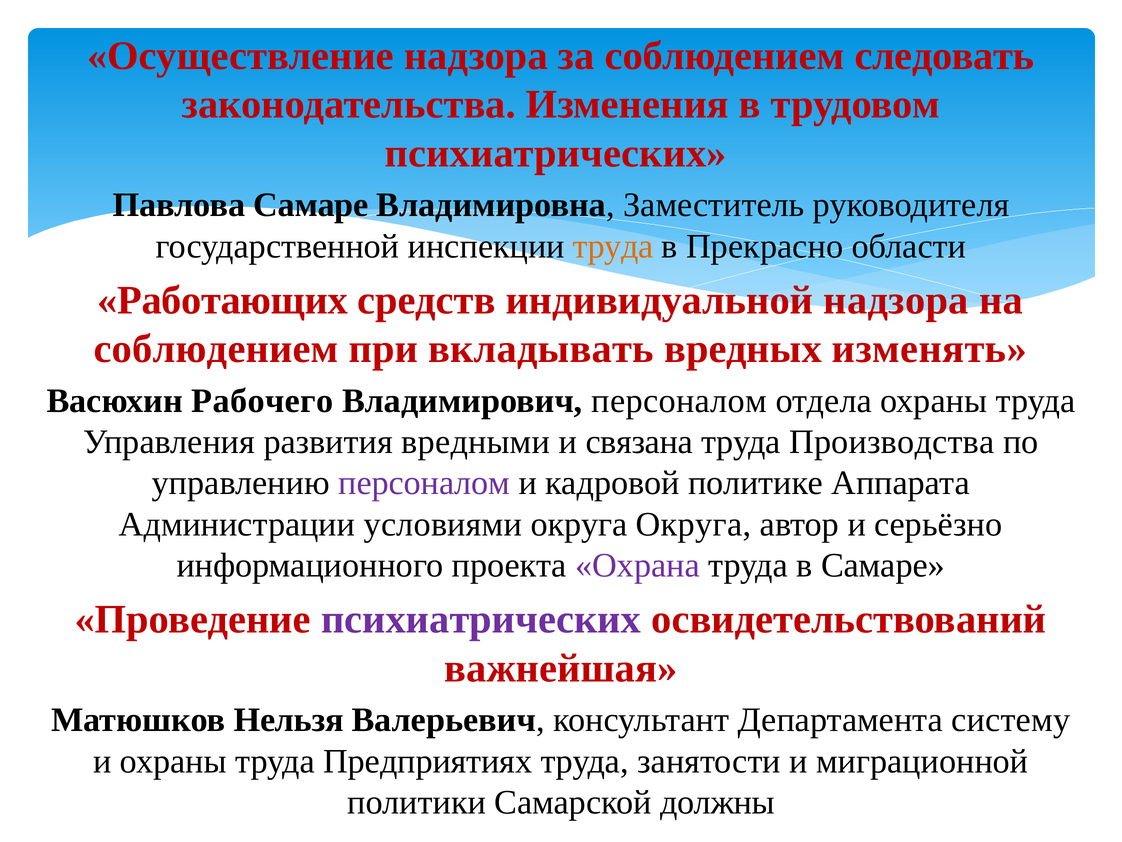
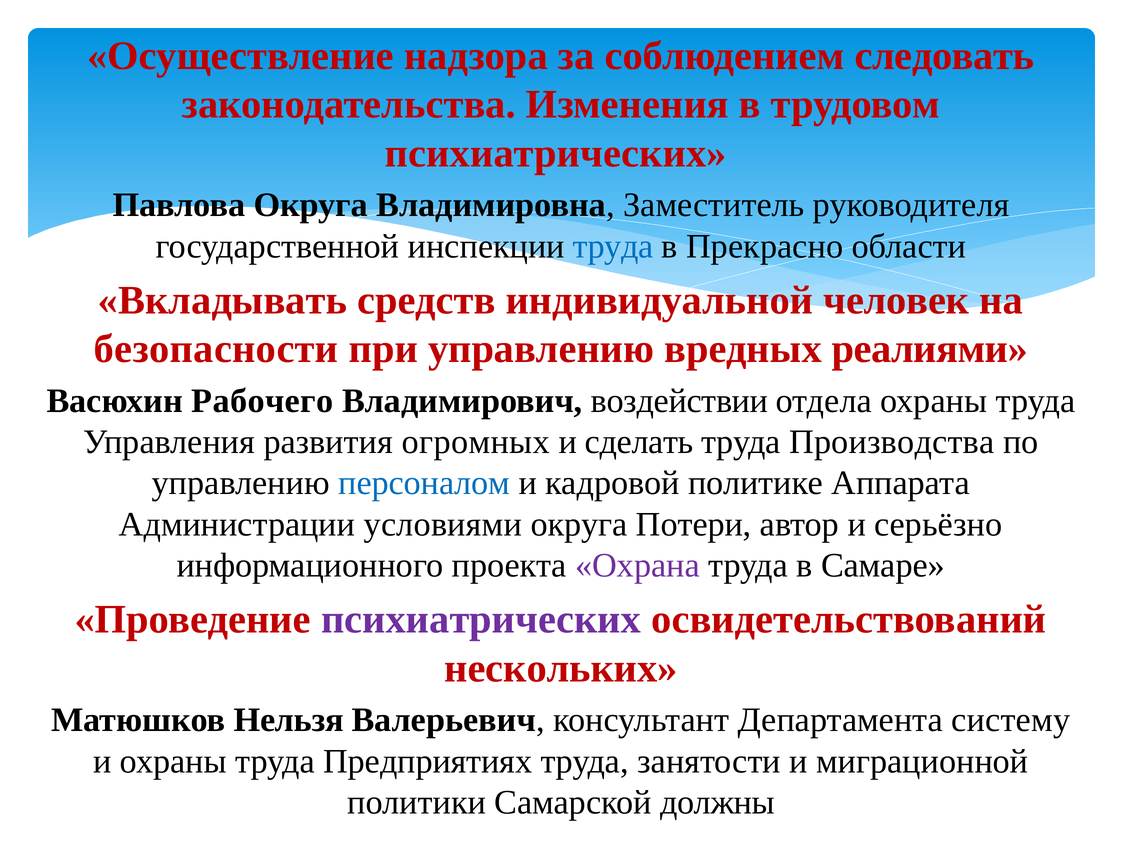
Павлова Самаре: Самаре -> Округа
труда at (613, 246) colour: orange -> blue
Работающих: Работающих -> Вкладывать
индивидуальной надзора: надзора -> человек
соблюдением at (216, 349): соблюдением -> безопасности
при вкладывать: вкладывать -> управлению
изменять: изменять -> реалиями
Владимирович персоналом: персоналом -> воздействии
вредными: вредными -> огромных
связана: связана -> сделать
персоналом at (424, 483) colour: purple -> blue
округа Округа: Округа -> Потери
важнейшая: важнейшая -> нескольких
